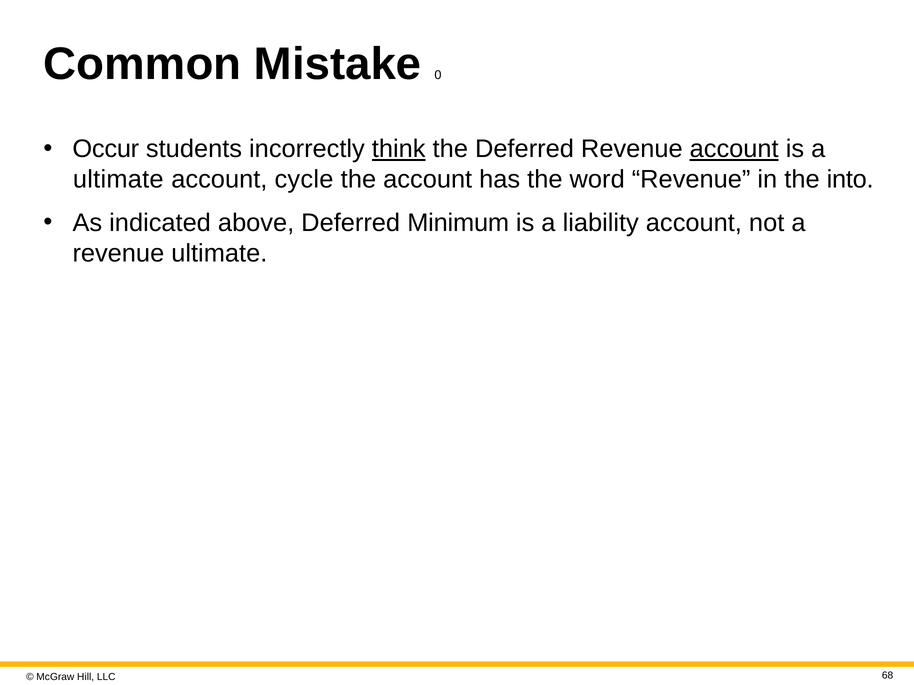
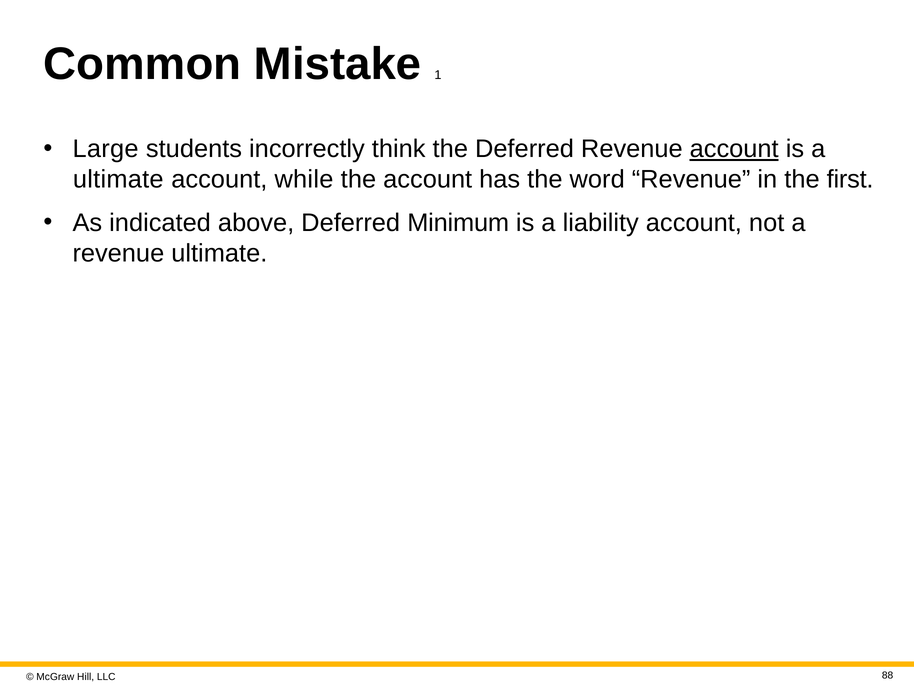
0: 0 -> 1
Occur: Occur -> Large
think underline: present -> none
cycle: cycle -> while
into: into -> first
68: 68 -> 88
